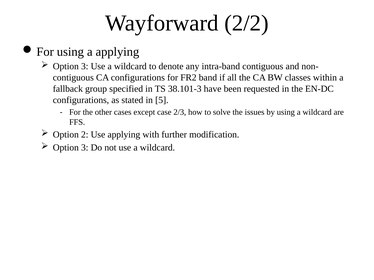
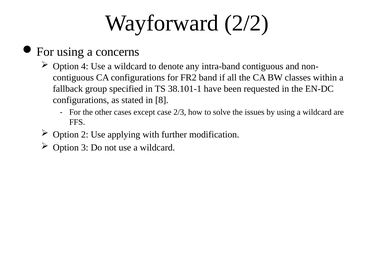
a applying: applying -> concerns
3 at (85, 67): 3 -> 4
38.101-3: 38.101-3 -> 38.101-1
5: 5 -> 8
